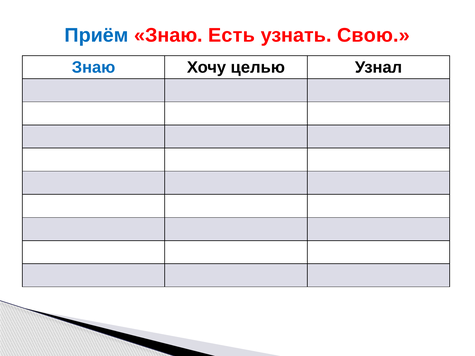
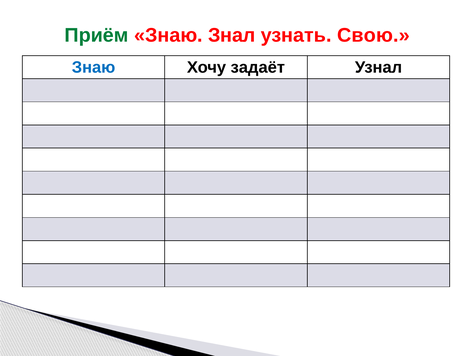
Приём colour: blue -> green
Есть: Есть -> Знал
целью: целью -> задаёт
